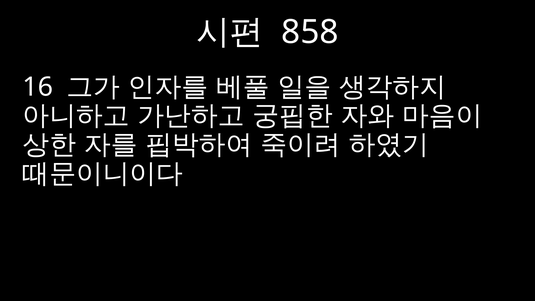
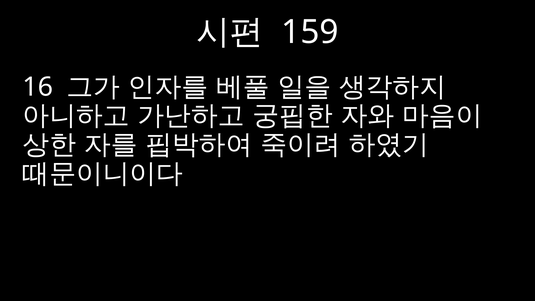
858: 858 -> 159
